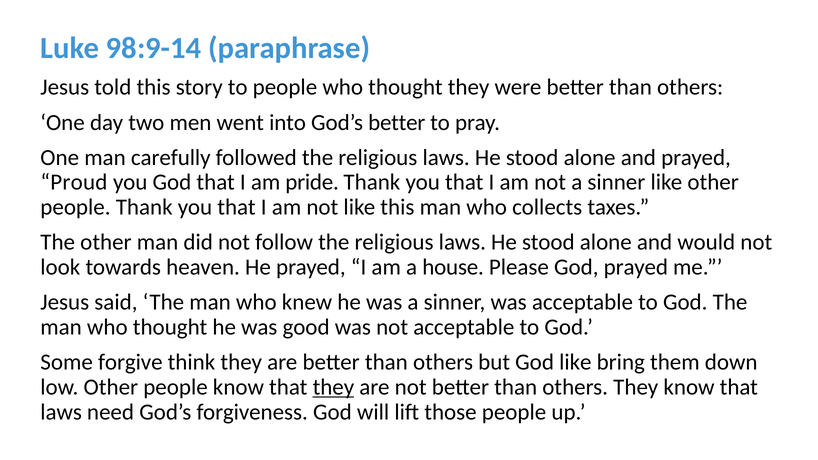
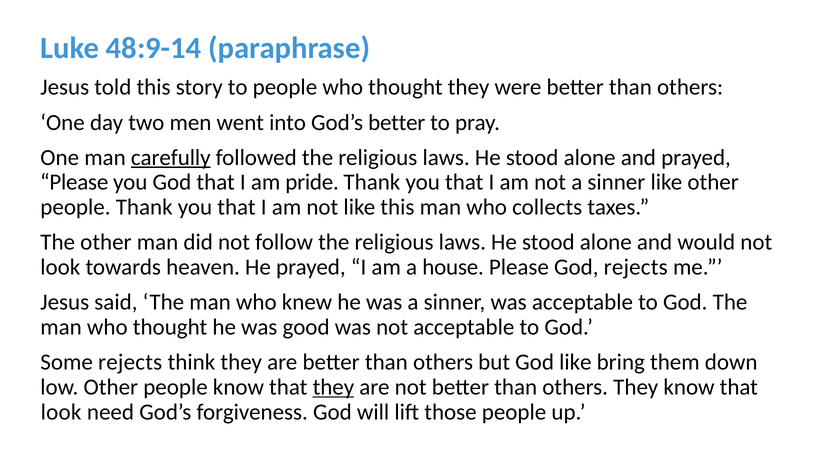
98:9-14: 98:9-14 -> 48:9-14
carefully underline: none -> present
Proud at (74, 182): Proud -> Please
God prayed: prayed -> rejects
Some forgive: forgive -> rejects
laws at (61, 412): laws -> look
